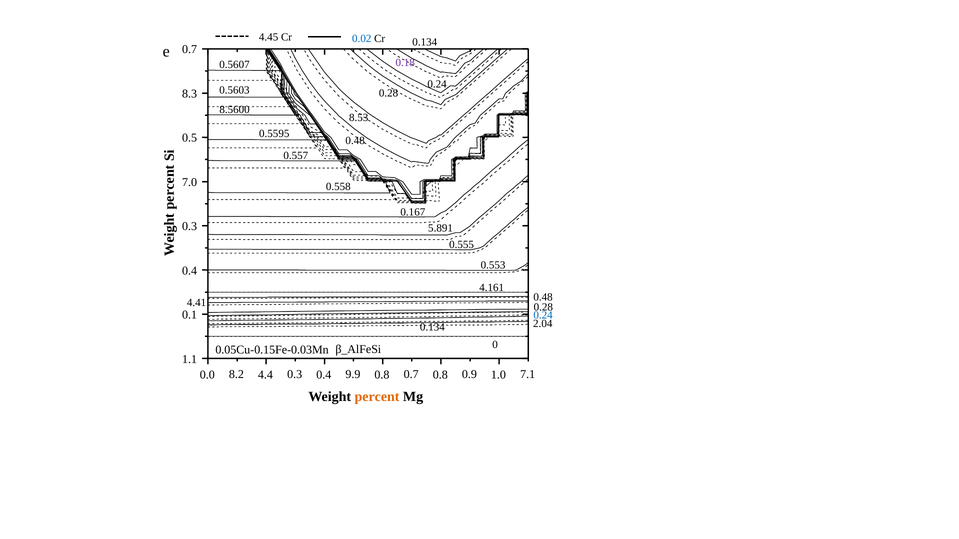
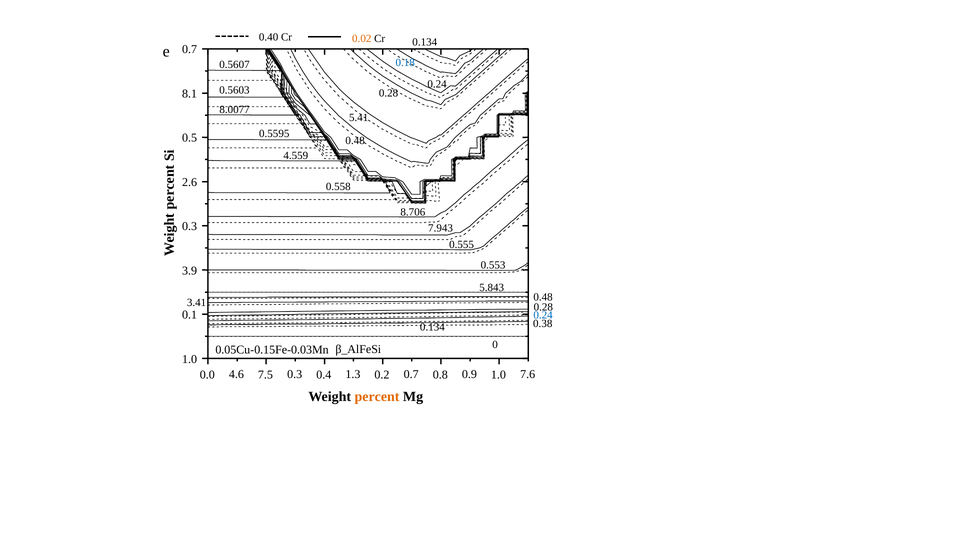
4.45: 4.45 -> 0.40
0.02 colour: blue -> orange
0.18 colour: purple -> blue
8.3: 8.3 -> 8.1
8.5600: 8.5600 -> 8.0077
8.53: 8.53 -> 5.41
0.557: 0.557 -> 4.559
7.0: 7.0 -> 2.6
0.167: 0.167 -> 8.706
5.891: 5.891 -> 7.943
0.4 at (190, 271): 0.4 -> 3.9
4.161: 4.161 -> 5.843
4.41: 4.41 -> 3.41
2.04: 2.04 -> 0.38
1.1 at (190, 359): 1.1 -> 1.0
8.2: 8.2 -> 4.6
9.9: 9.9 -> 1.3
7.1: 7.1 -> 7.6
4.4: 4.4 -> 7.5
0.4 0.8: 0.8 -> 0.2
